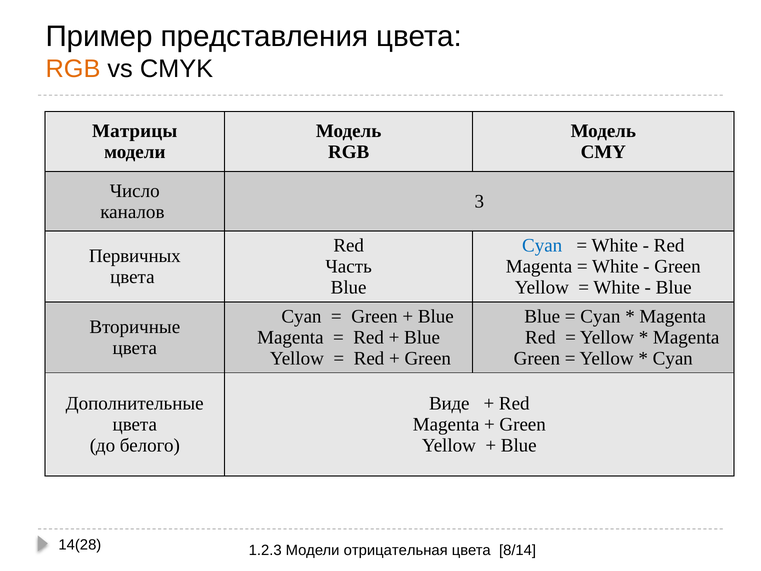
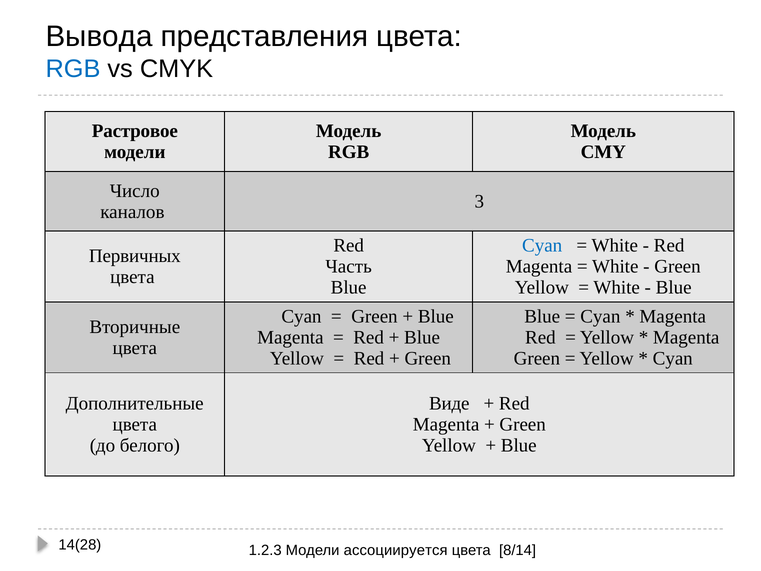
Пример: Пример -> Вывода
RGB at (73, 69) colour: orange -> blue
Матрицы: Матрицы -> Растровое
отрицательная: отрицательная -> ассоциируется
